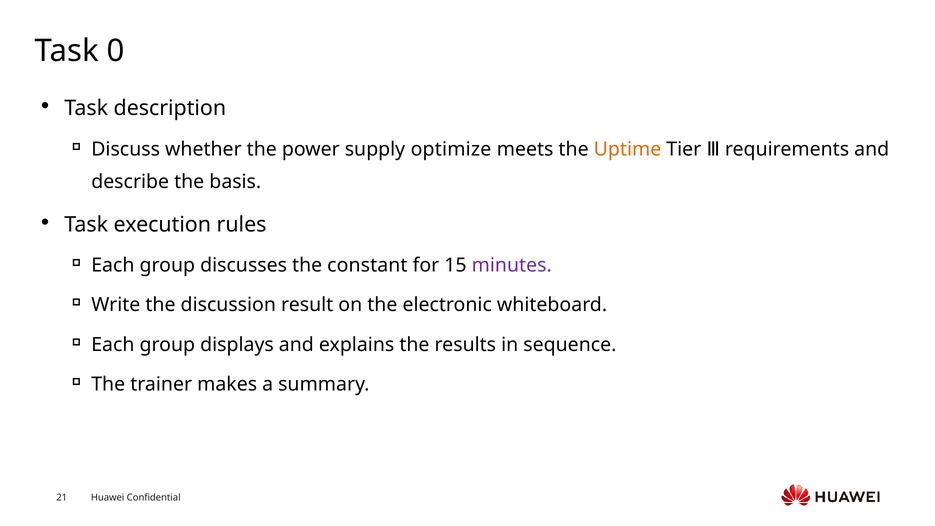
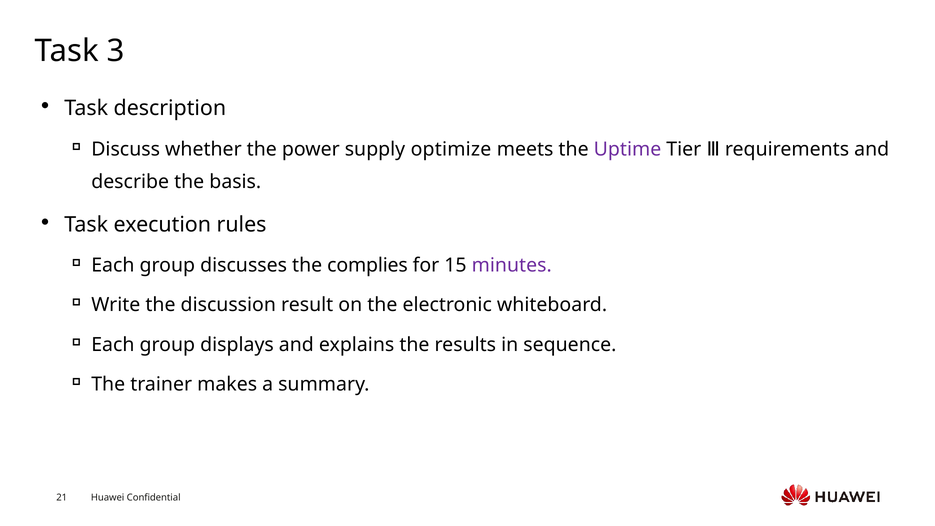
0: 0 -> 3
Uptime colour: orange -> purple
constant: constant -> complies
